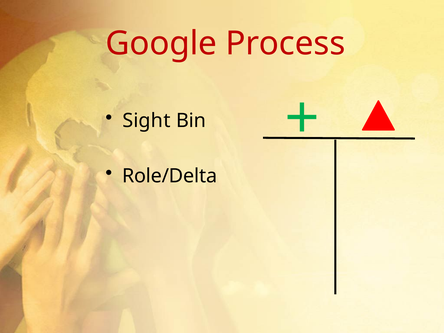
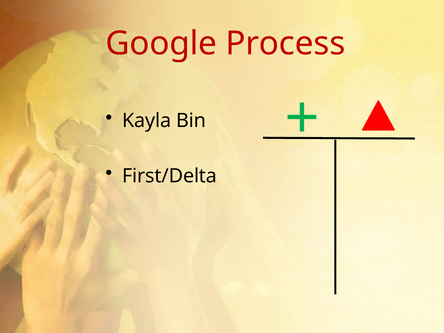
Sight: Sight -> Kayla
Role/Delta: Role/Delta -> First/Delta
